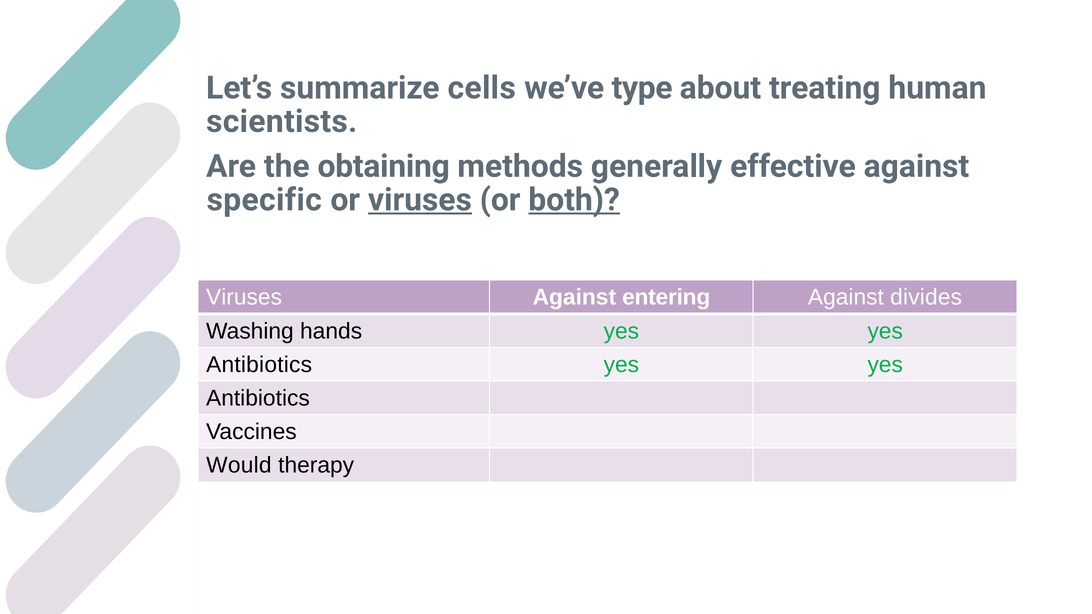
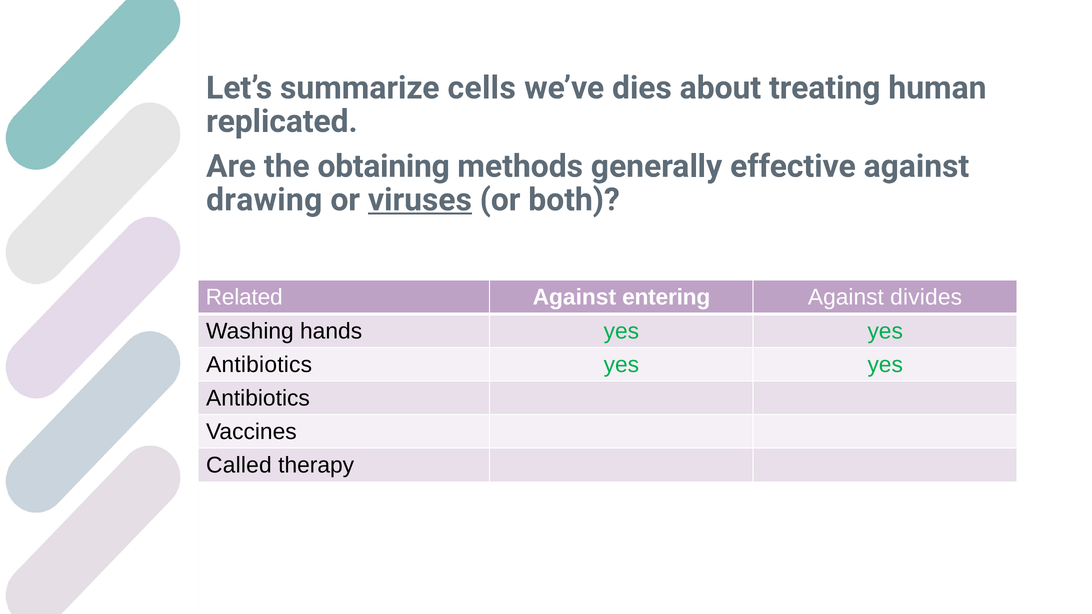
type: type -> dies
scientists: scientists -> replicated
specific: specific -> drawing
both underline: present -> none
Viruses at (244, 298): Viruses -> Related
Would: Would -> Called
